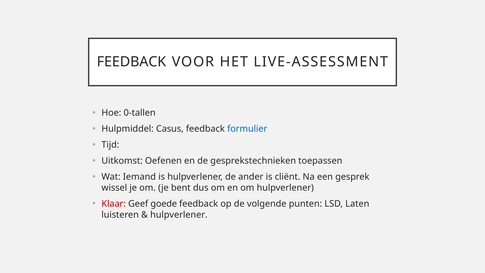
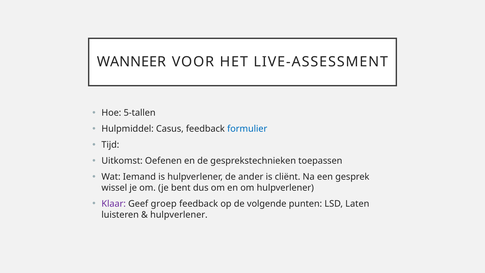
FEEDBACK at (131, 62): FEEDBACK -> WANNEER
0-tallen: 0-tallen -> 5-tallen
Klaar colour: red -> purple
goede: goede -> groep
